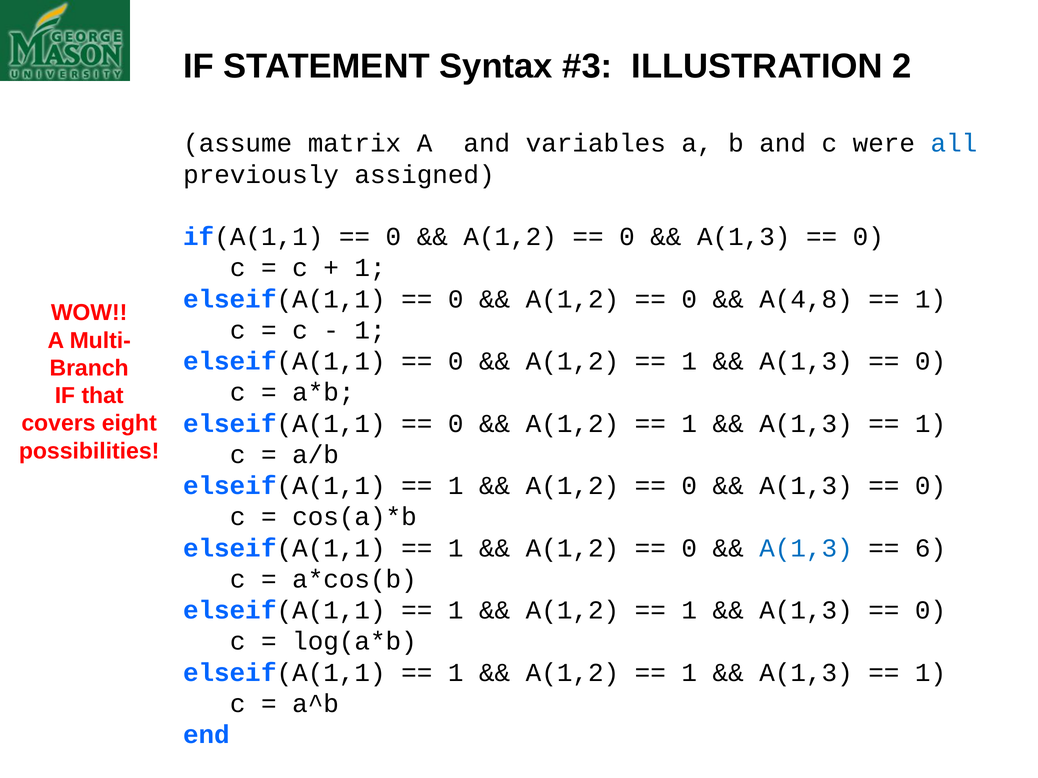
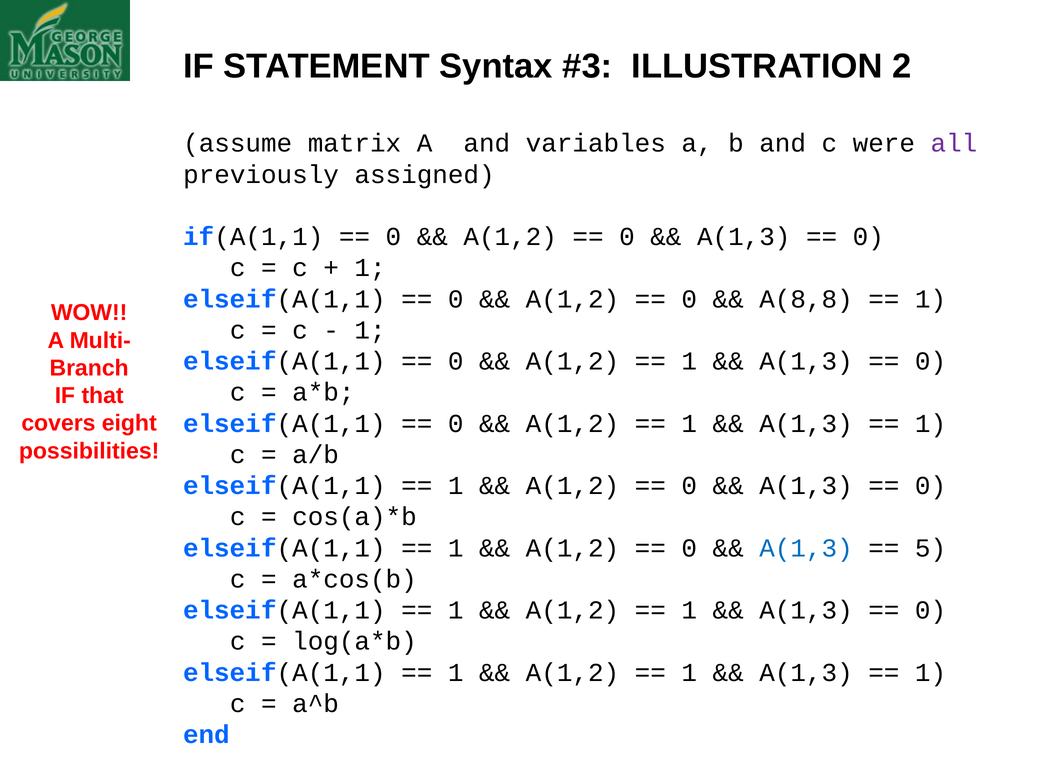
all colour: blue -> purple
A(4,8: A(4,8 -> A(8,8
6: 6 -> 5
